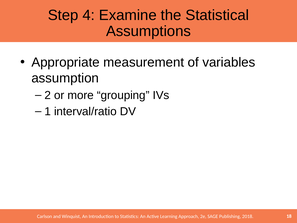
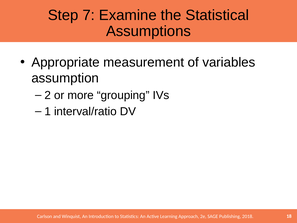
4: 4 -> 7
